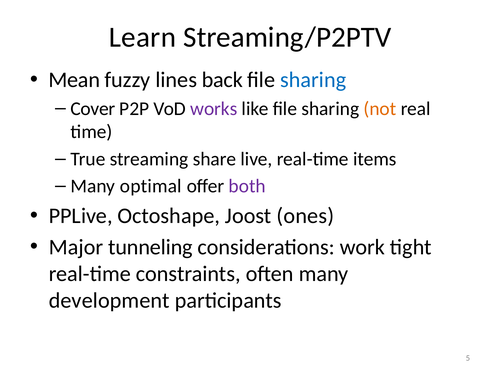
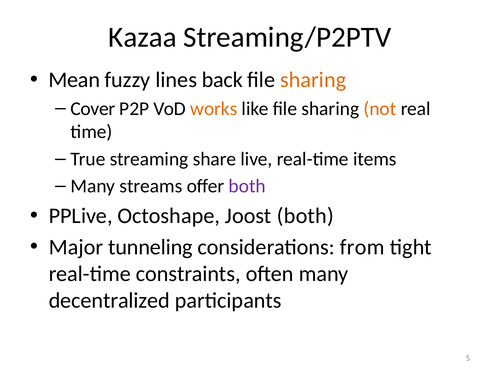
Learn: Learn -> Kazaa
sharing at (313, 80) colour: blue -> orange
works colour: purple -> orange
optimal: optimal -> streams
Joost ones: ones -> both
work: work -> from
development: development -> decentralized
